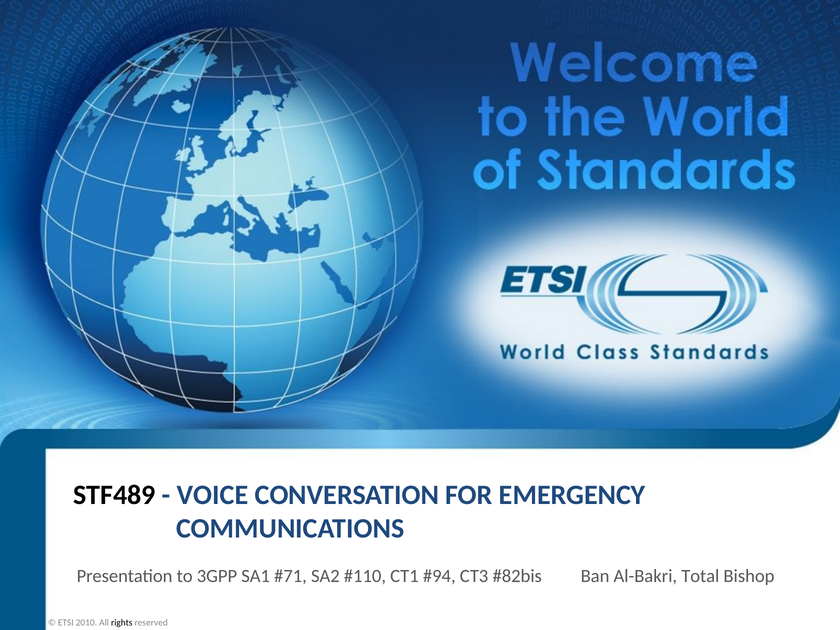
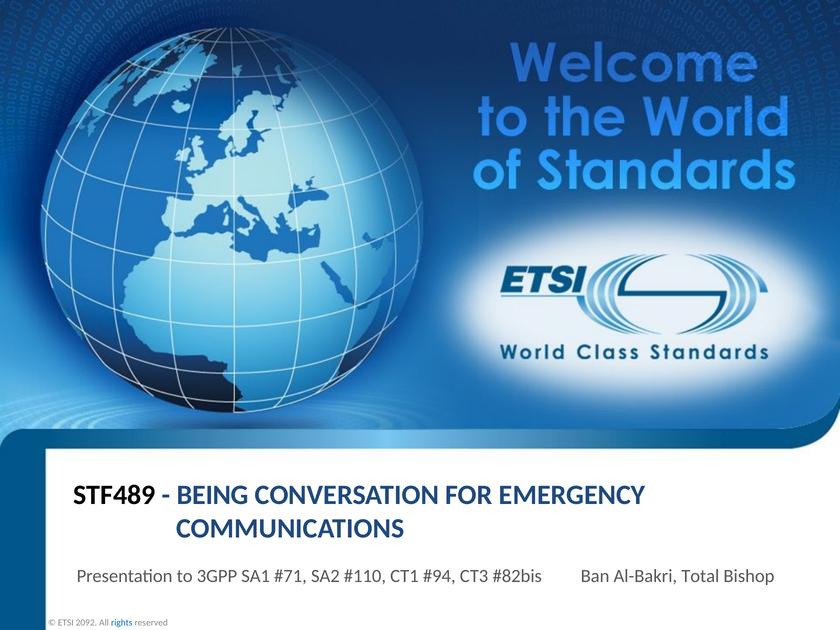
VOICE: VOICE -> BEING
2010: 2010 -> 2092
rights colour: black -> blue
